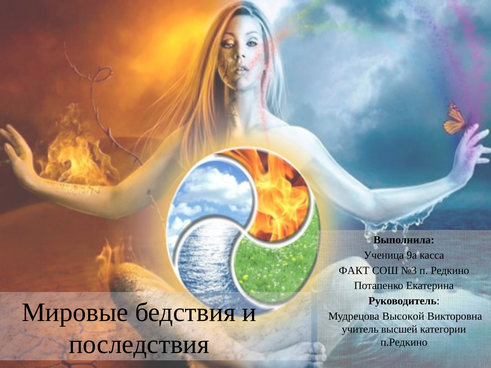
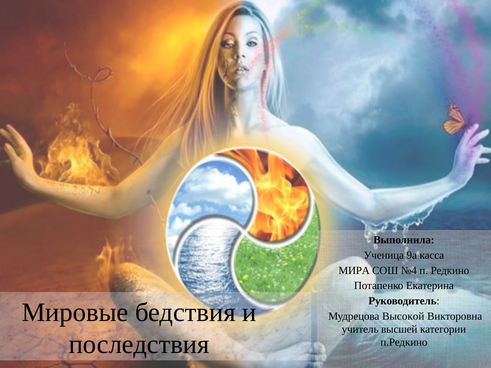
ФАКТ: ФАКТ -> МИРА
№3: №3 -> №4
